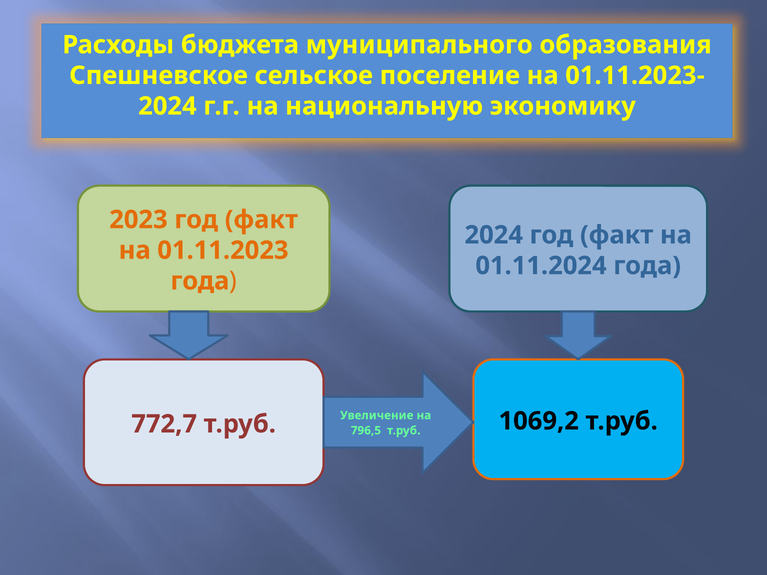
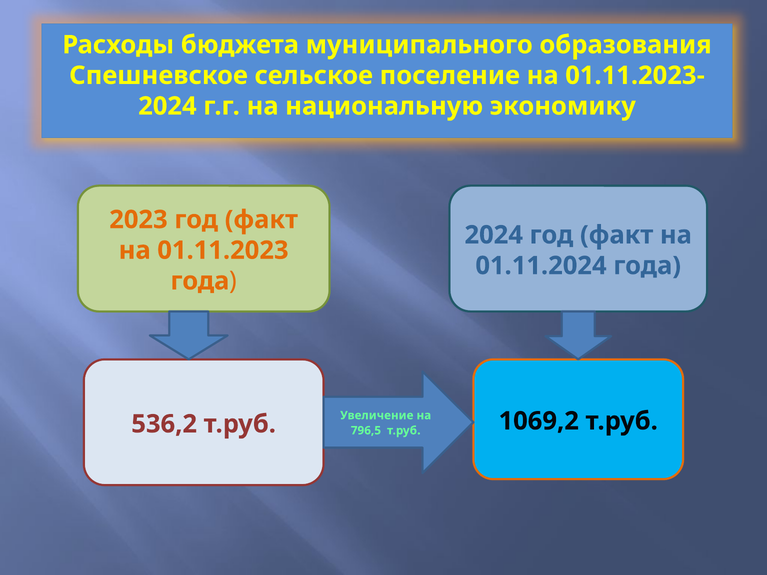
772,7: 772,7 -> 536,2
